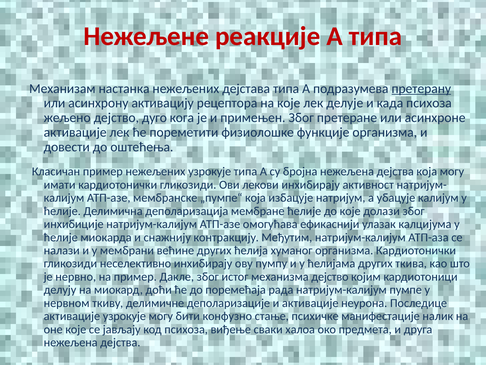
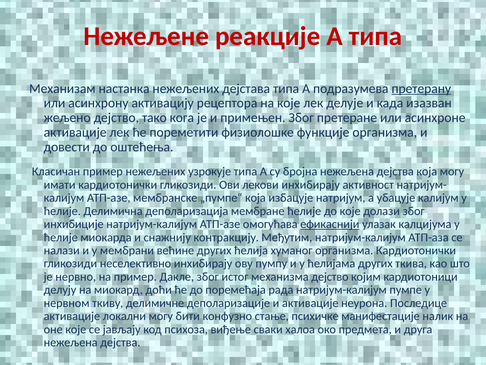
када психоза: психоза -> изазван
дуго: дуго -> тако
ефикаснији underline: none -> present
активације узрокује: узрокује -> локални
